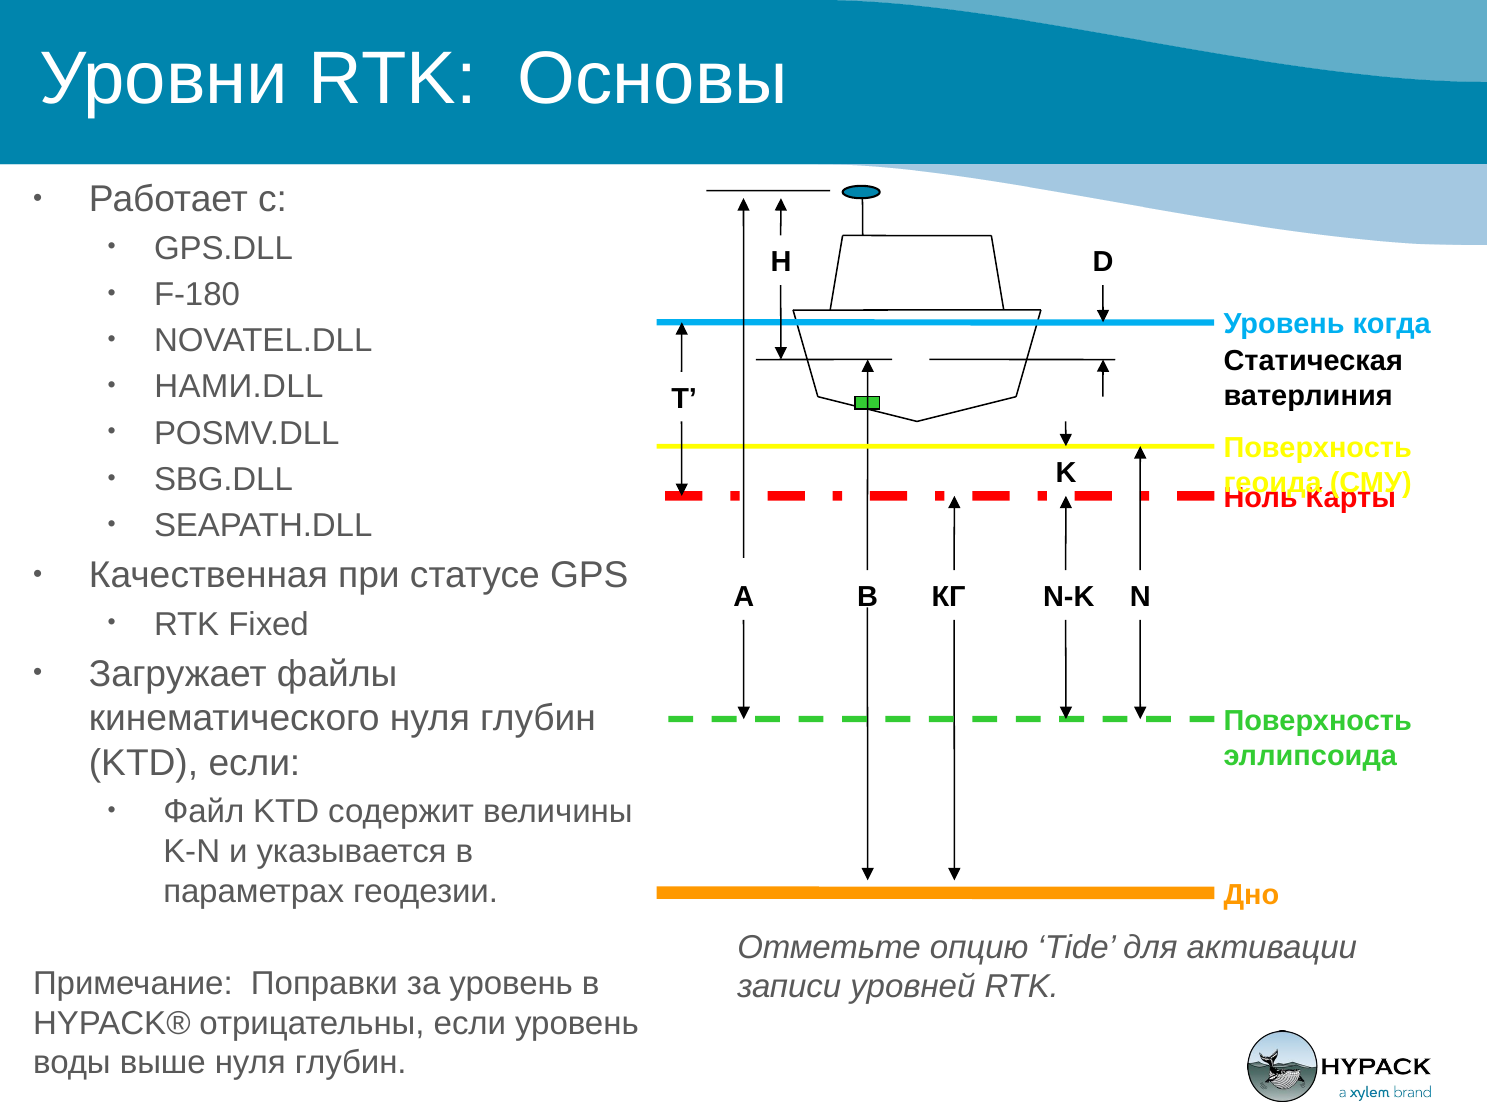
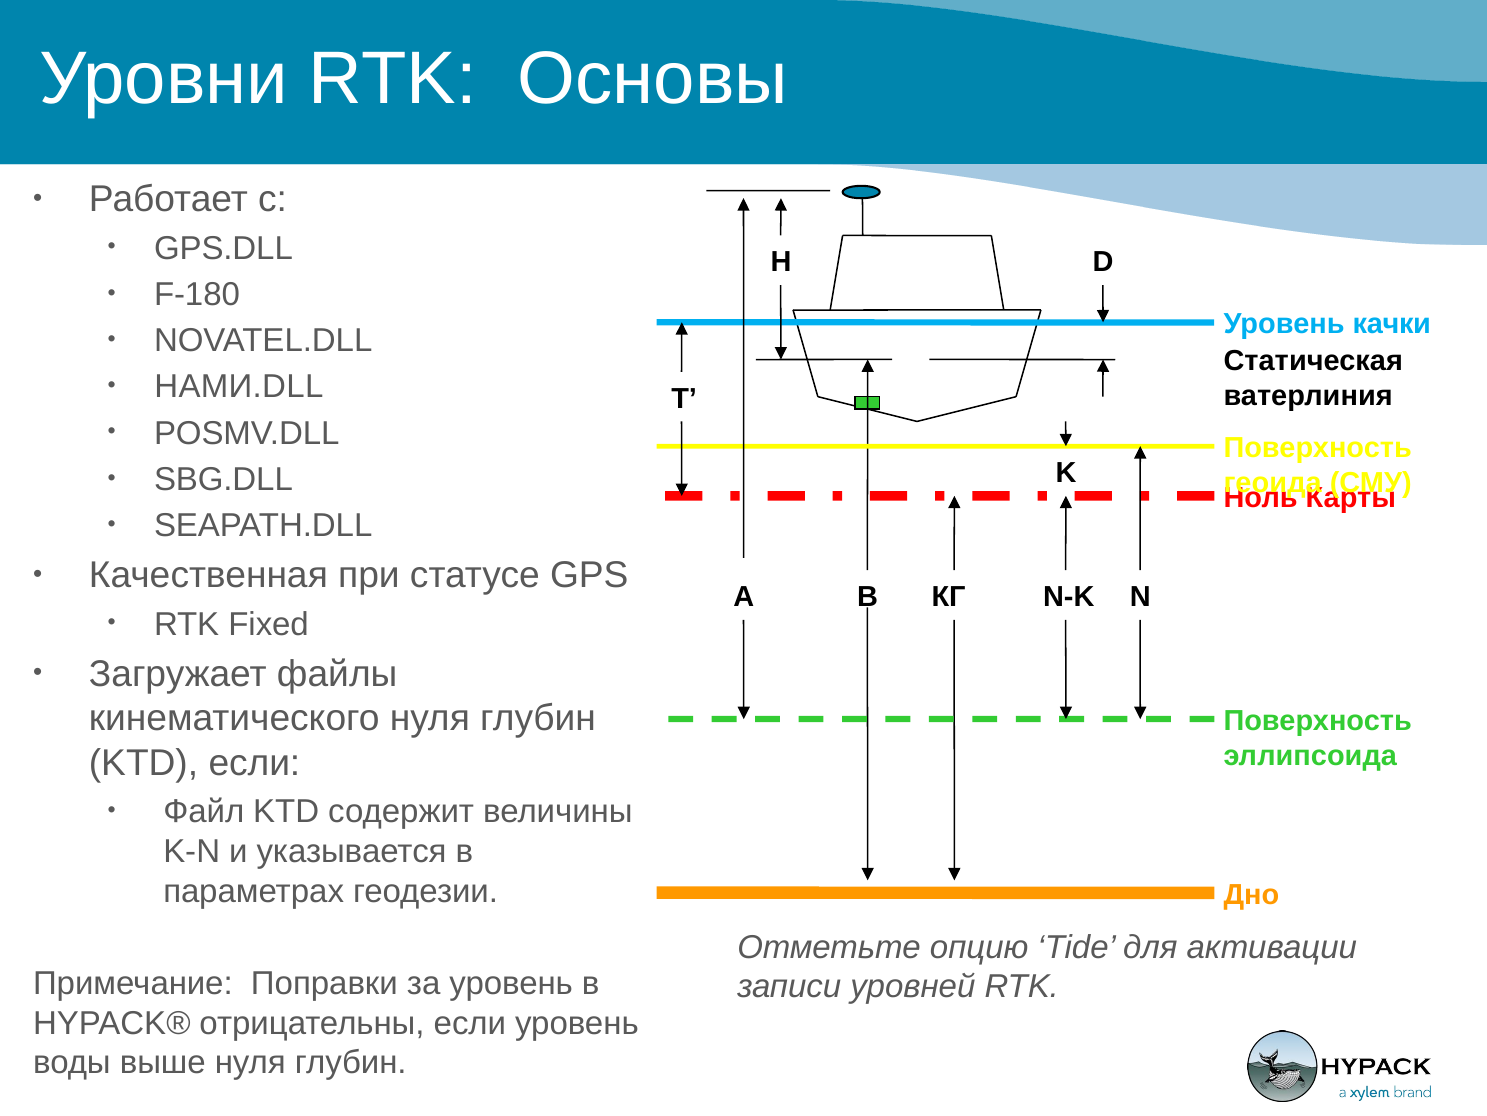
когда: когда -> качки
